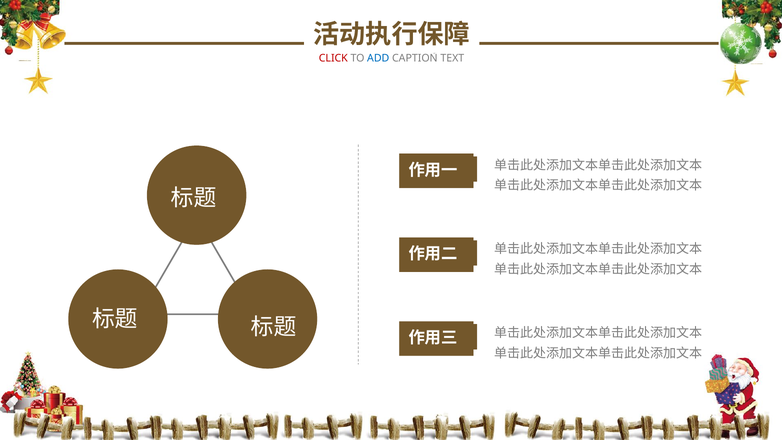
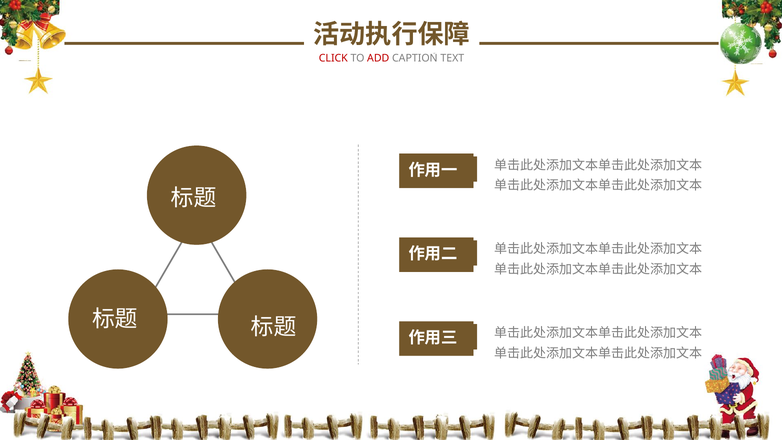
ADD colour: blue -> red
